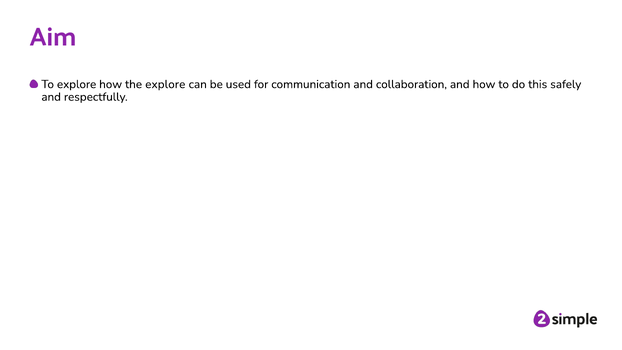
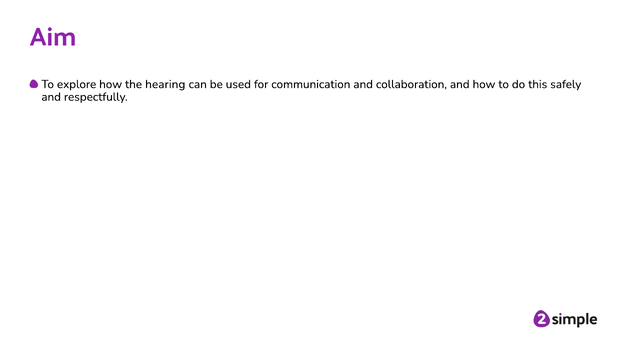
the explore: explore -> hearing
